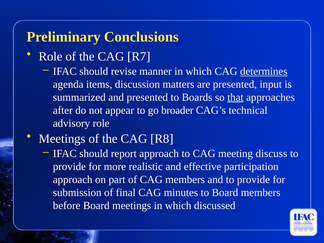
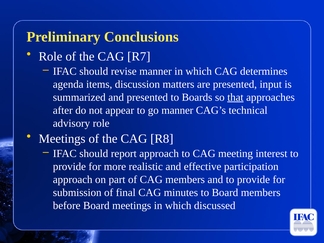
determines underline: present -> none
go broader: broader -> manner
discuss: discuss -> interest
